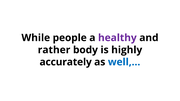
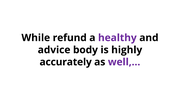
people: people -> refund
rather: rather -> advice
well,… colour: blue -> purple
